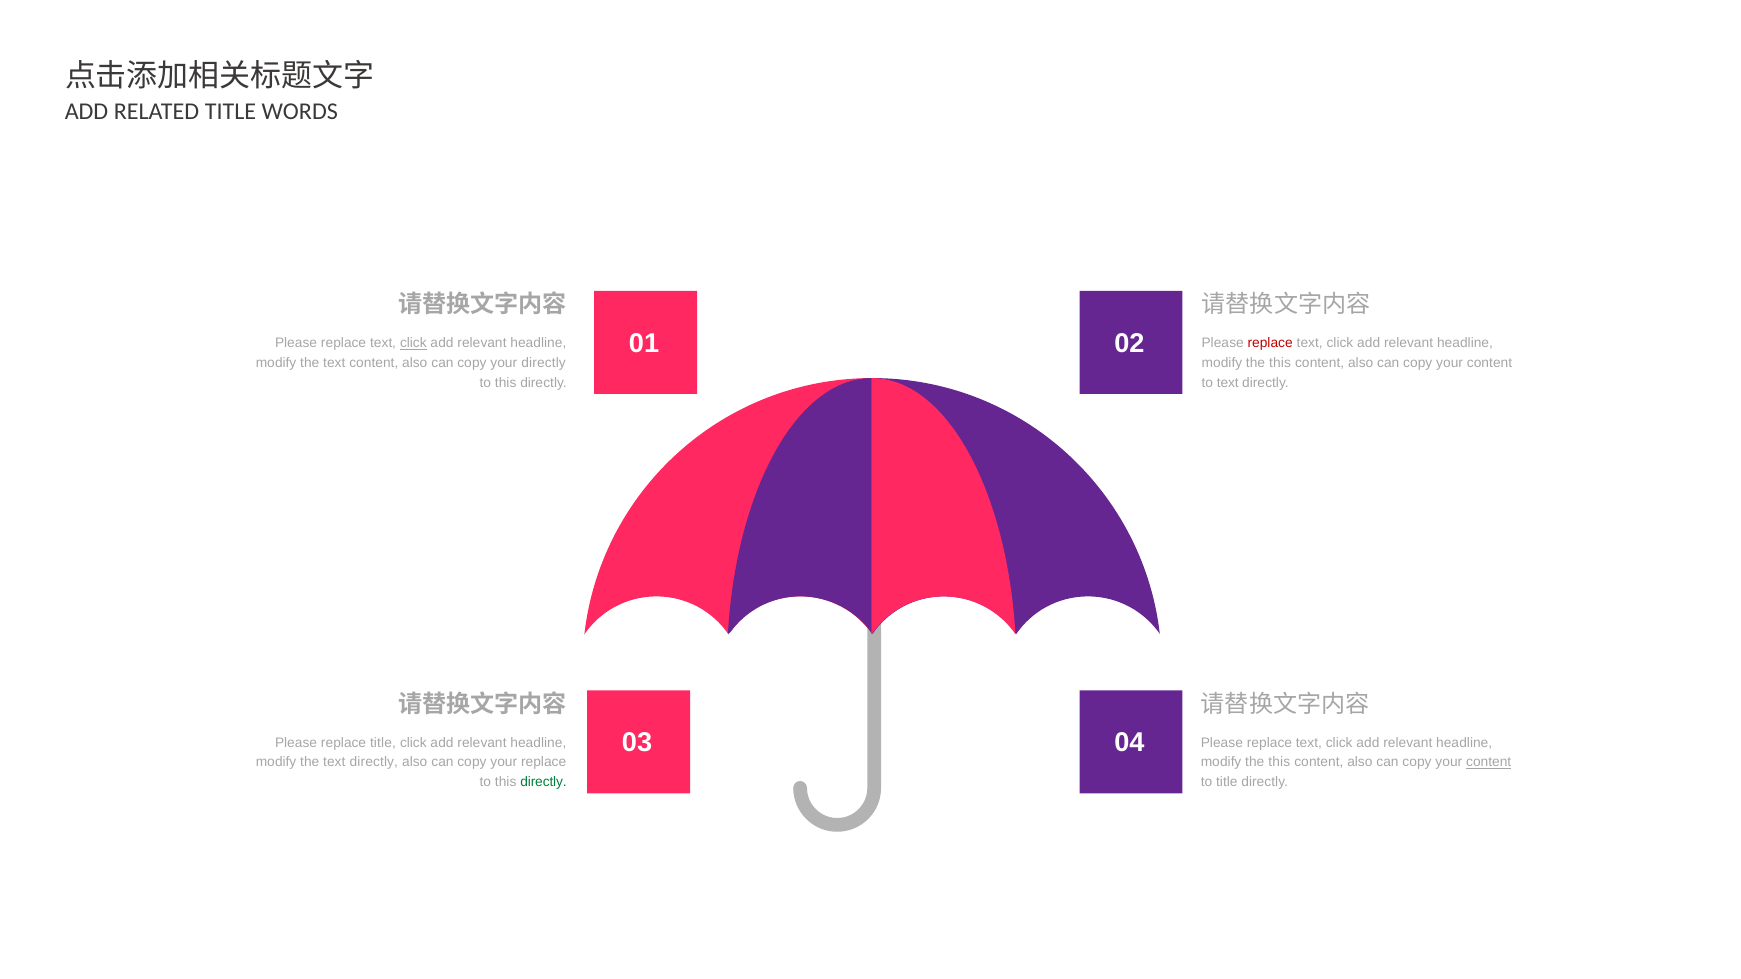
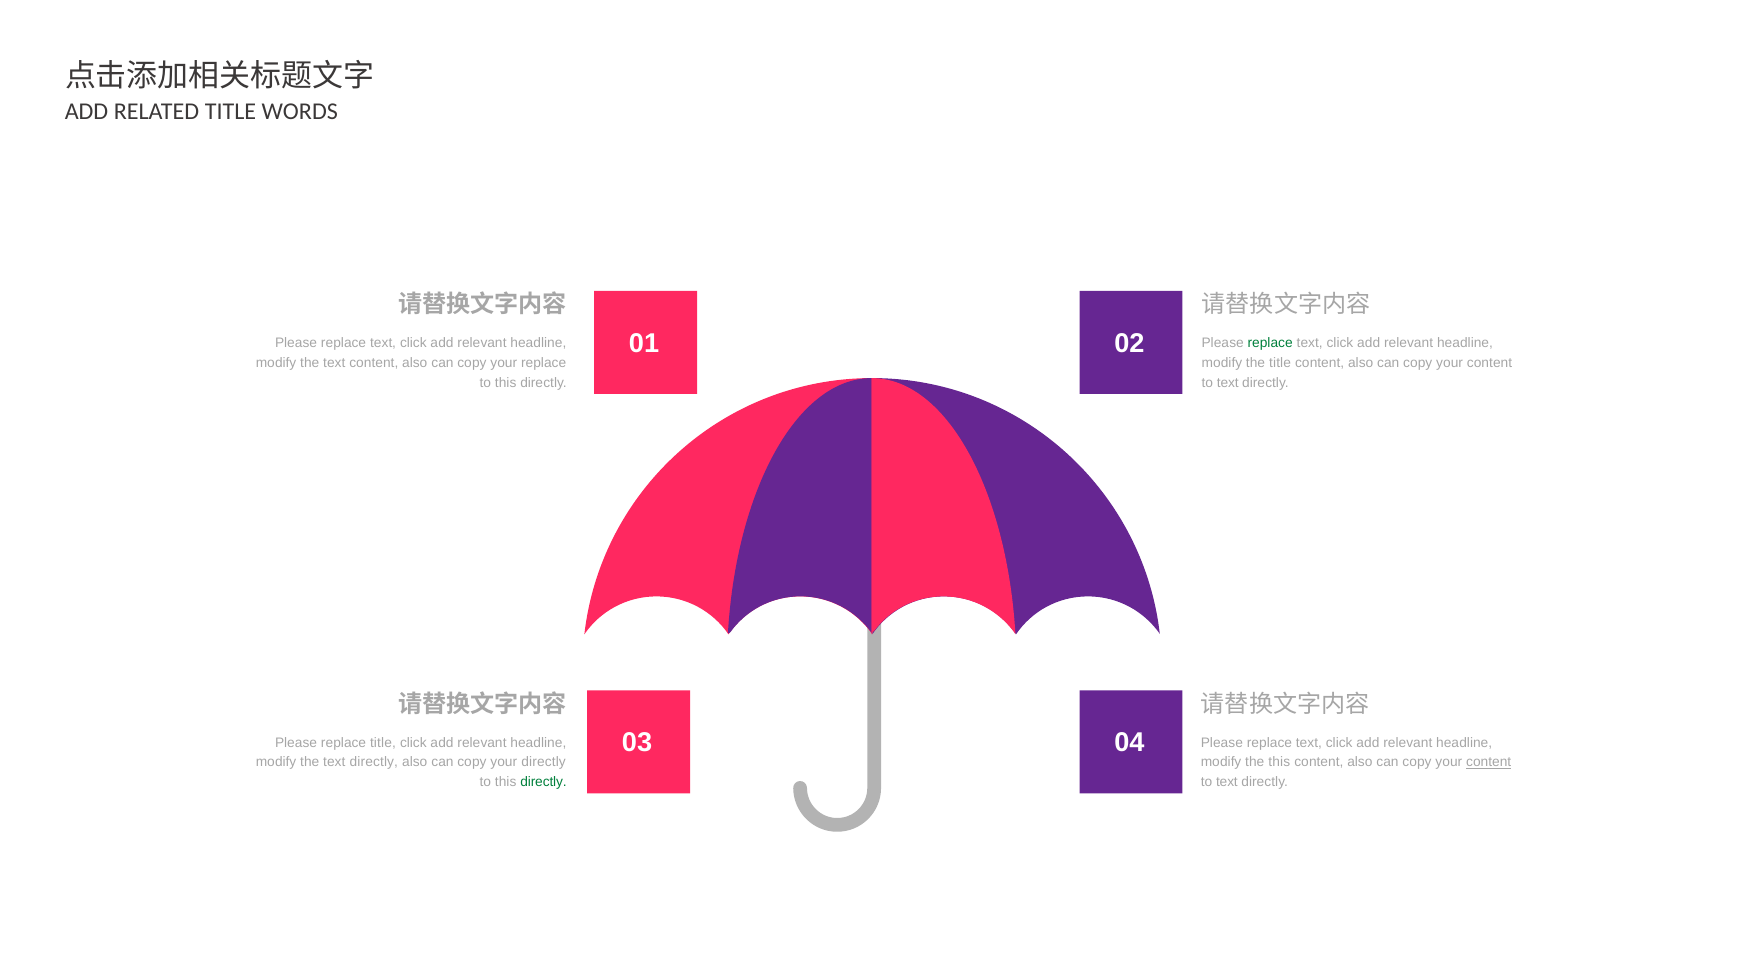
click at (413, 343) underline: present -> none
replace at (1270, 343) colour: red -> green
your directly: directly -> replace
this at (1280, 363): this -> title
your replace: replace -> directly
title at (1227, 782): title -> text
